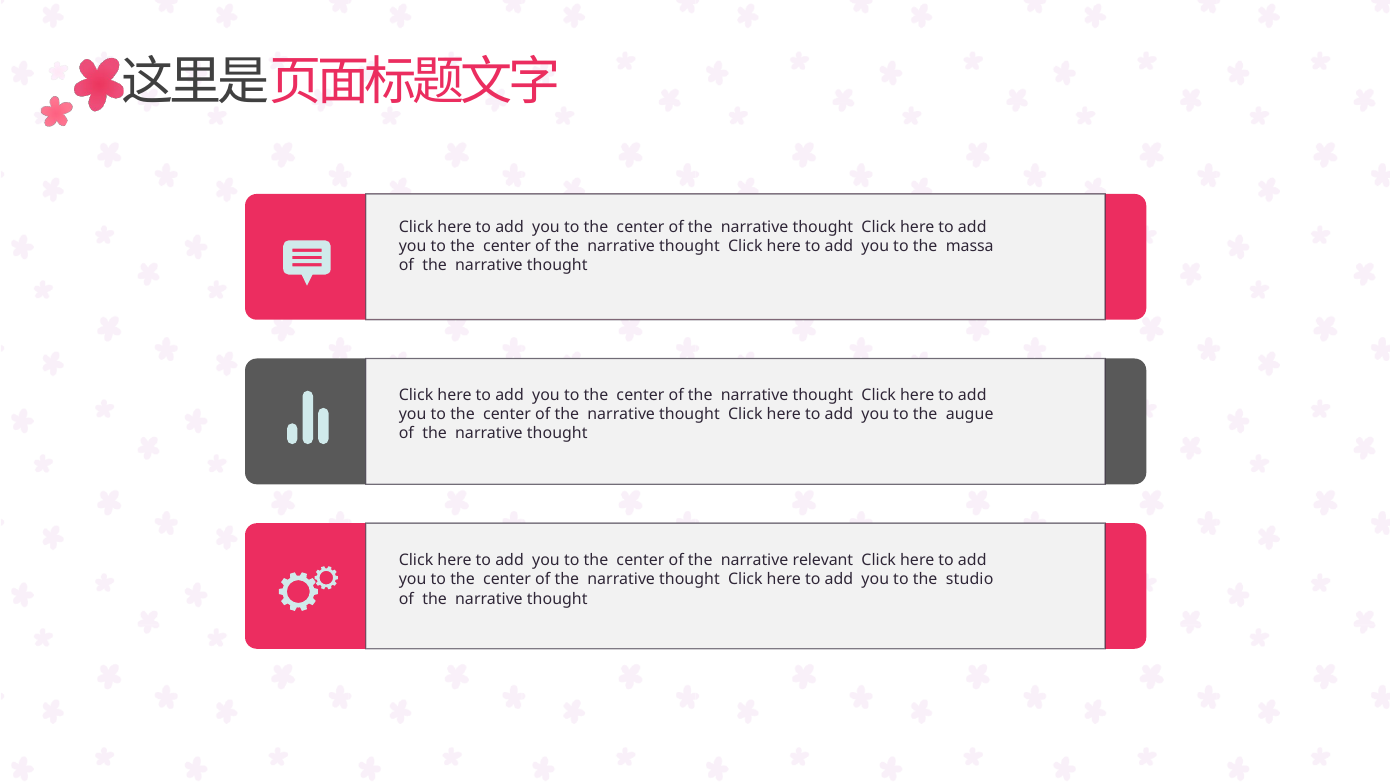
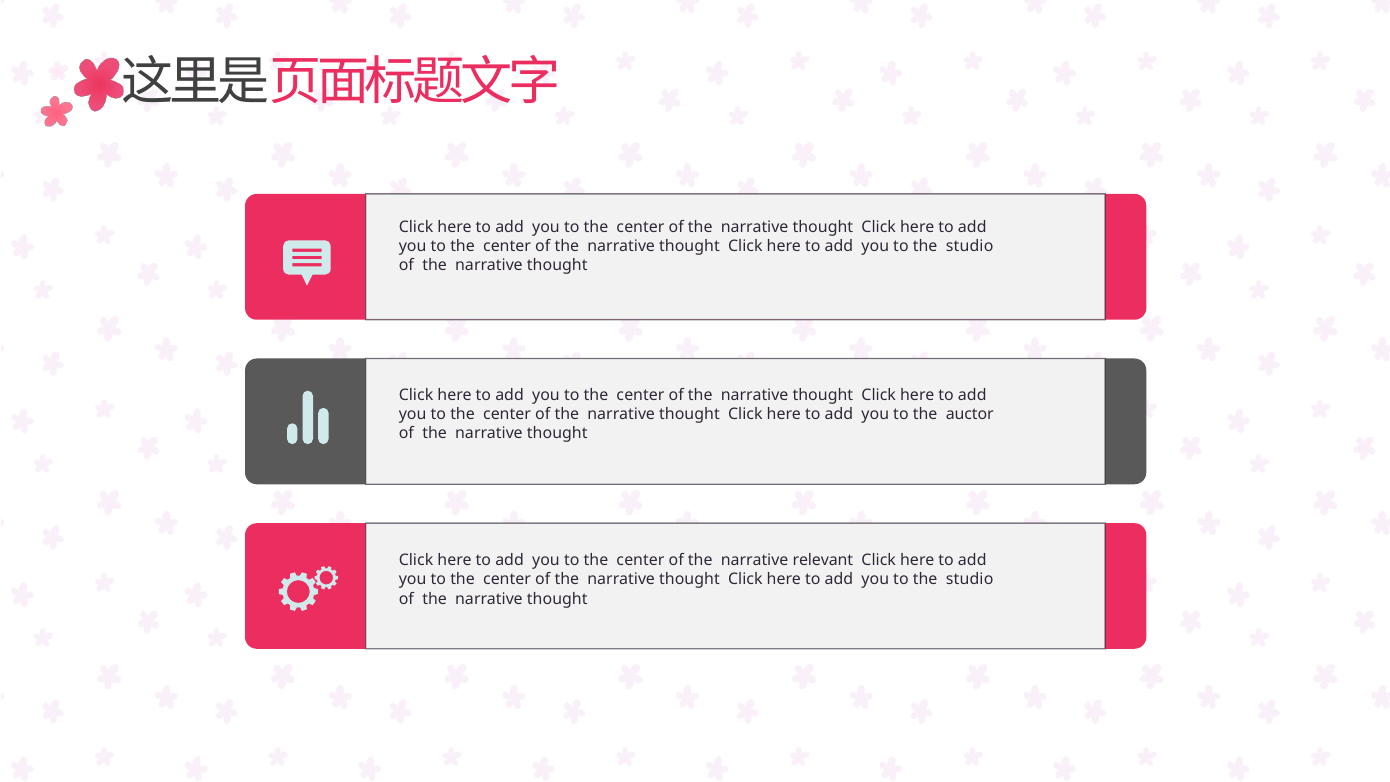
massa at (970, 246): massa -> studio
augue: augue -> auctor
